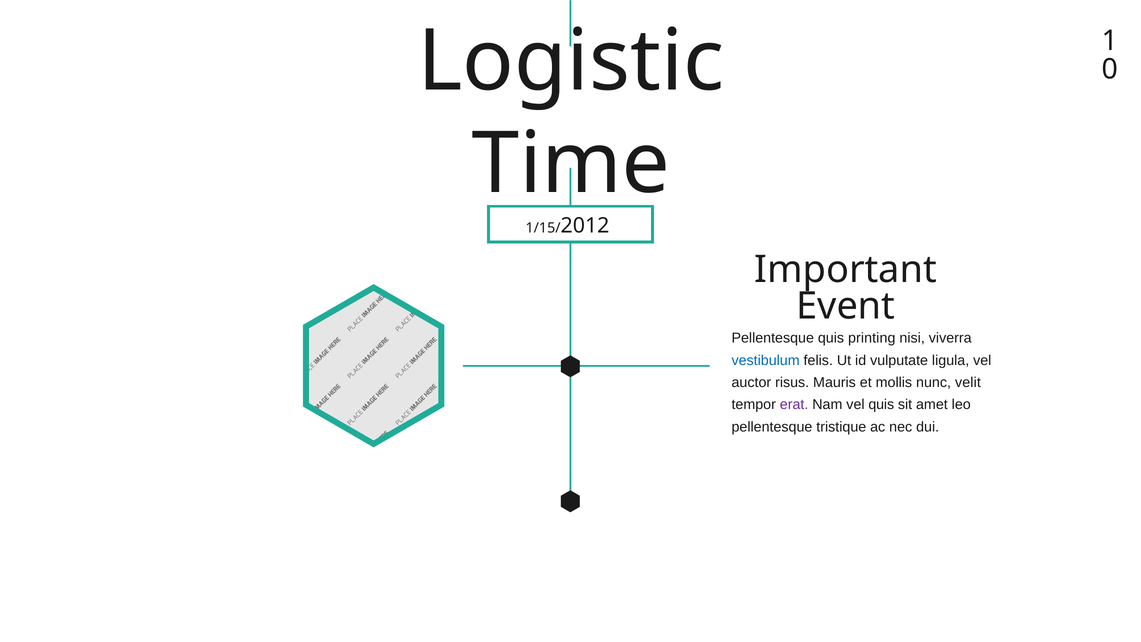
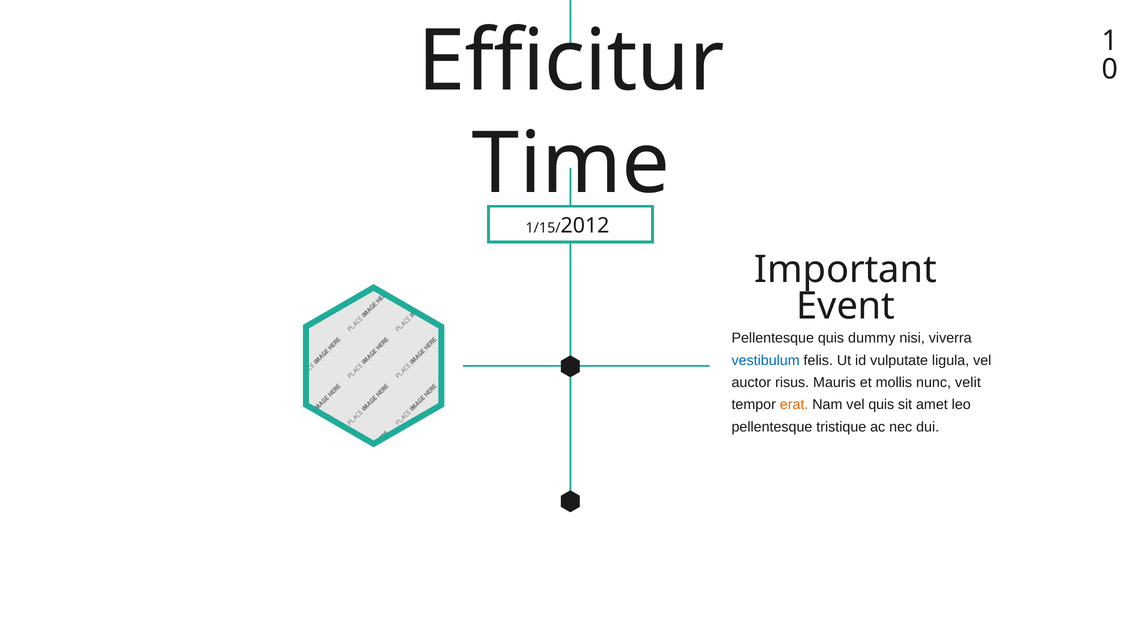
Logistic: Logistic -> Efficitur
printing: printing -> dummy
erat colour: purple -> orange
